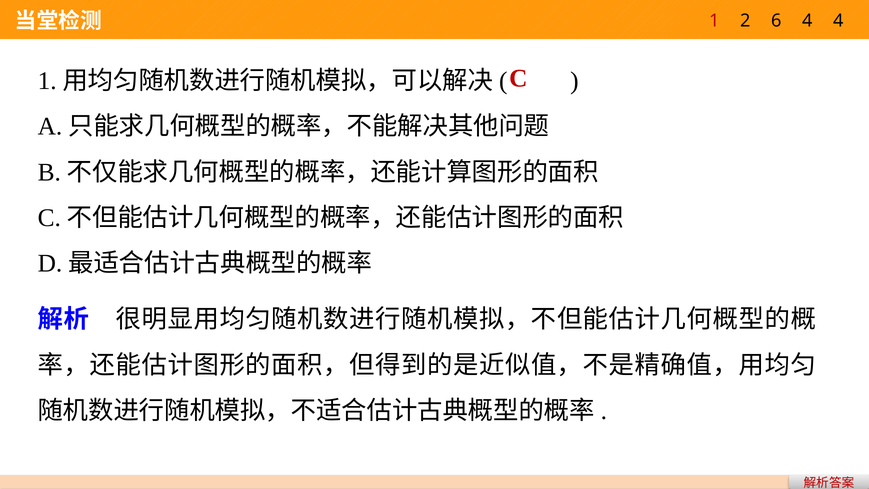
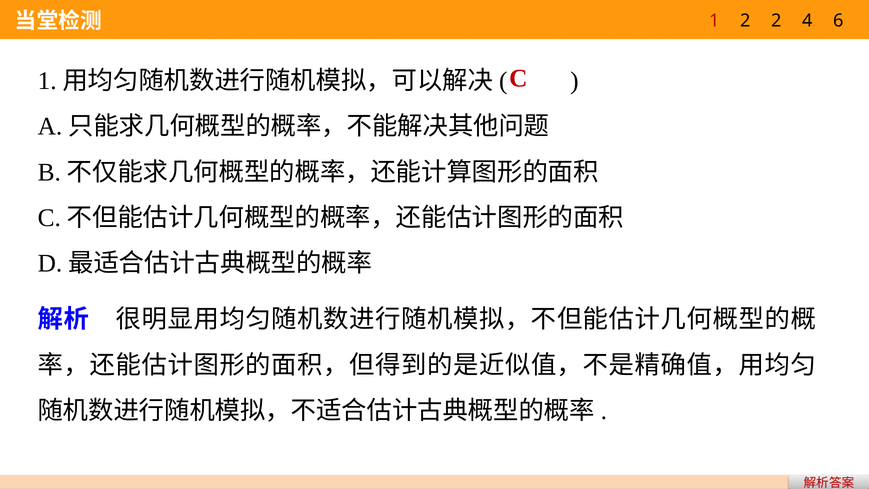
2 6: 6 -> 2
4 4: 4 -> 6
